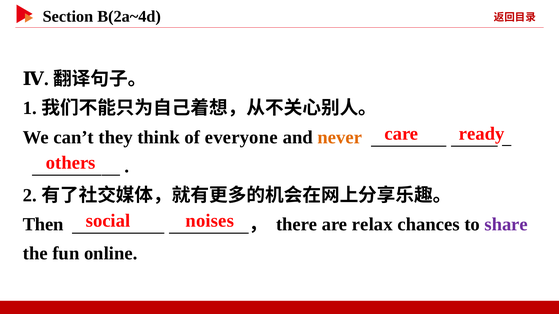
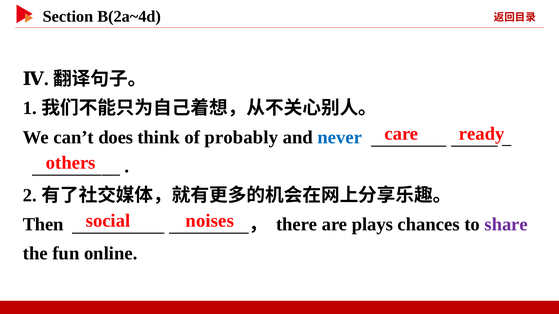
they: they -> does
everyone: everyone -> probably
never colour: orange -> blue
relax: relax -> plays
